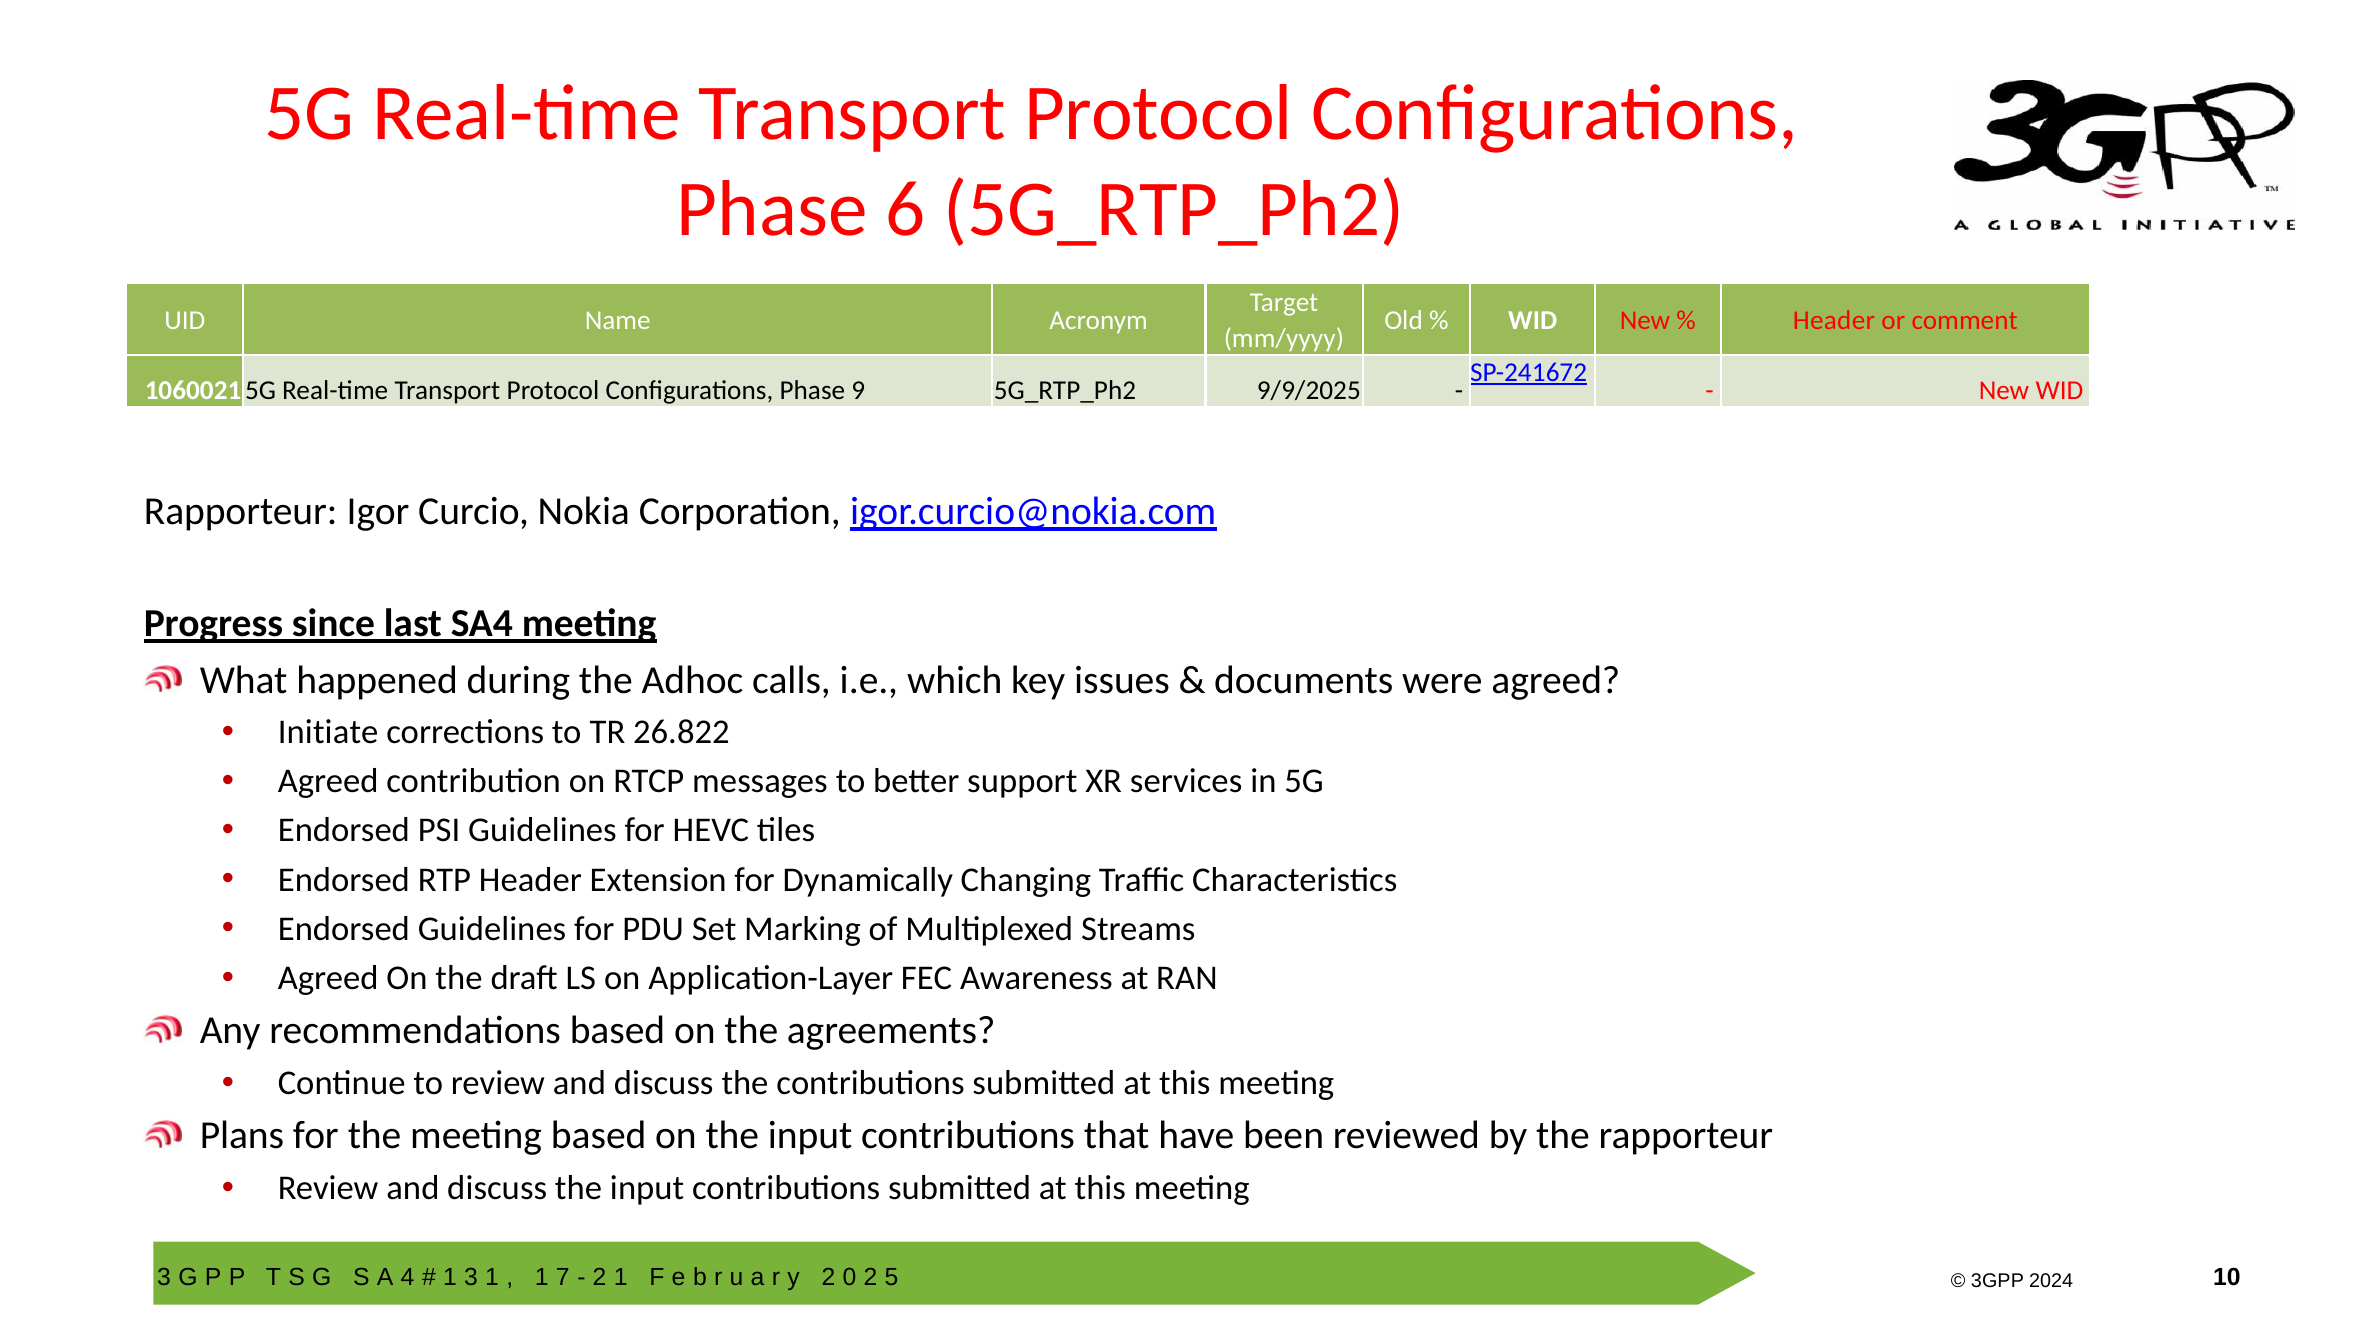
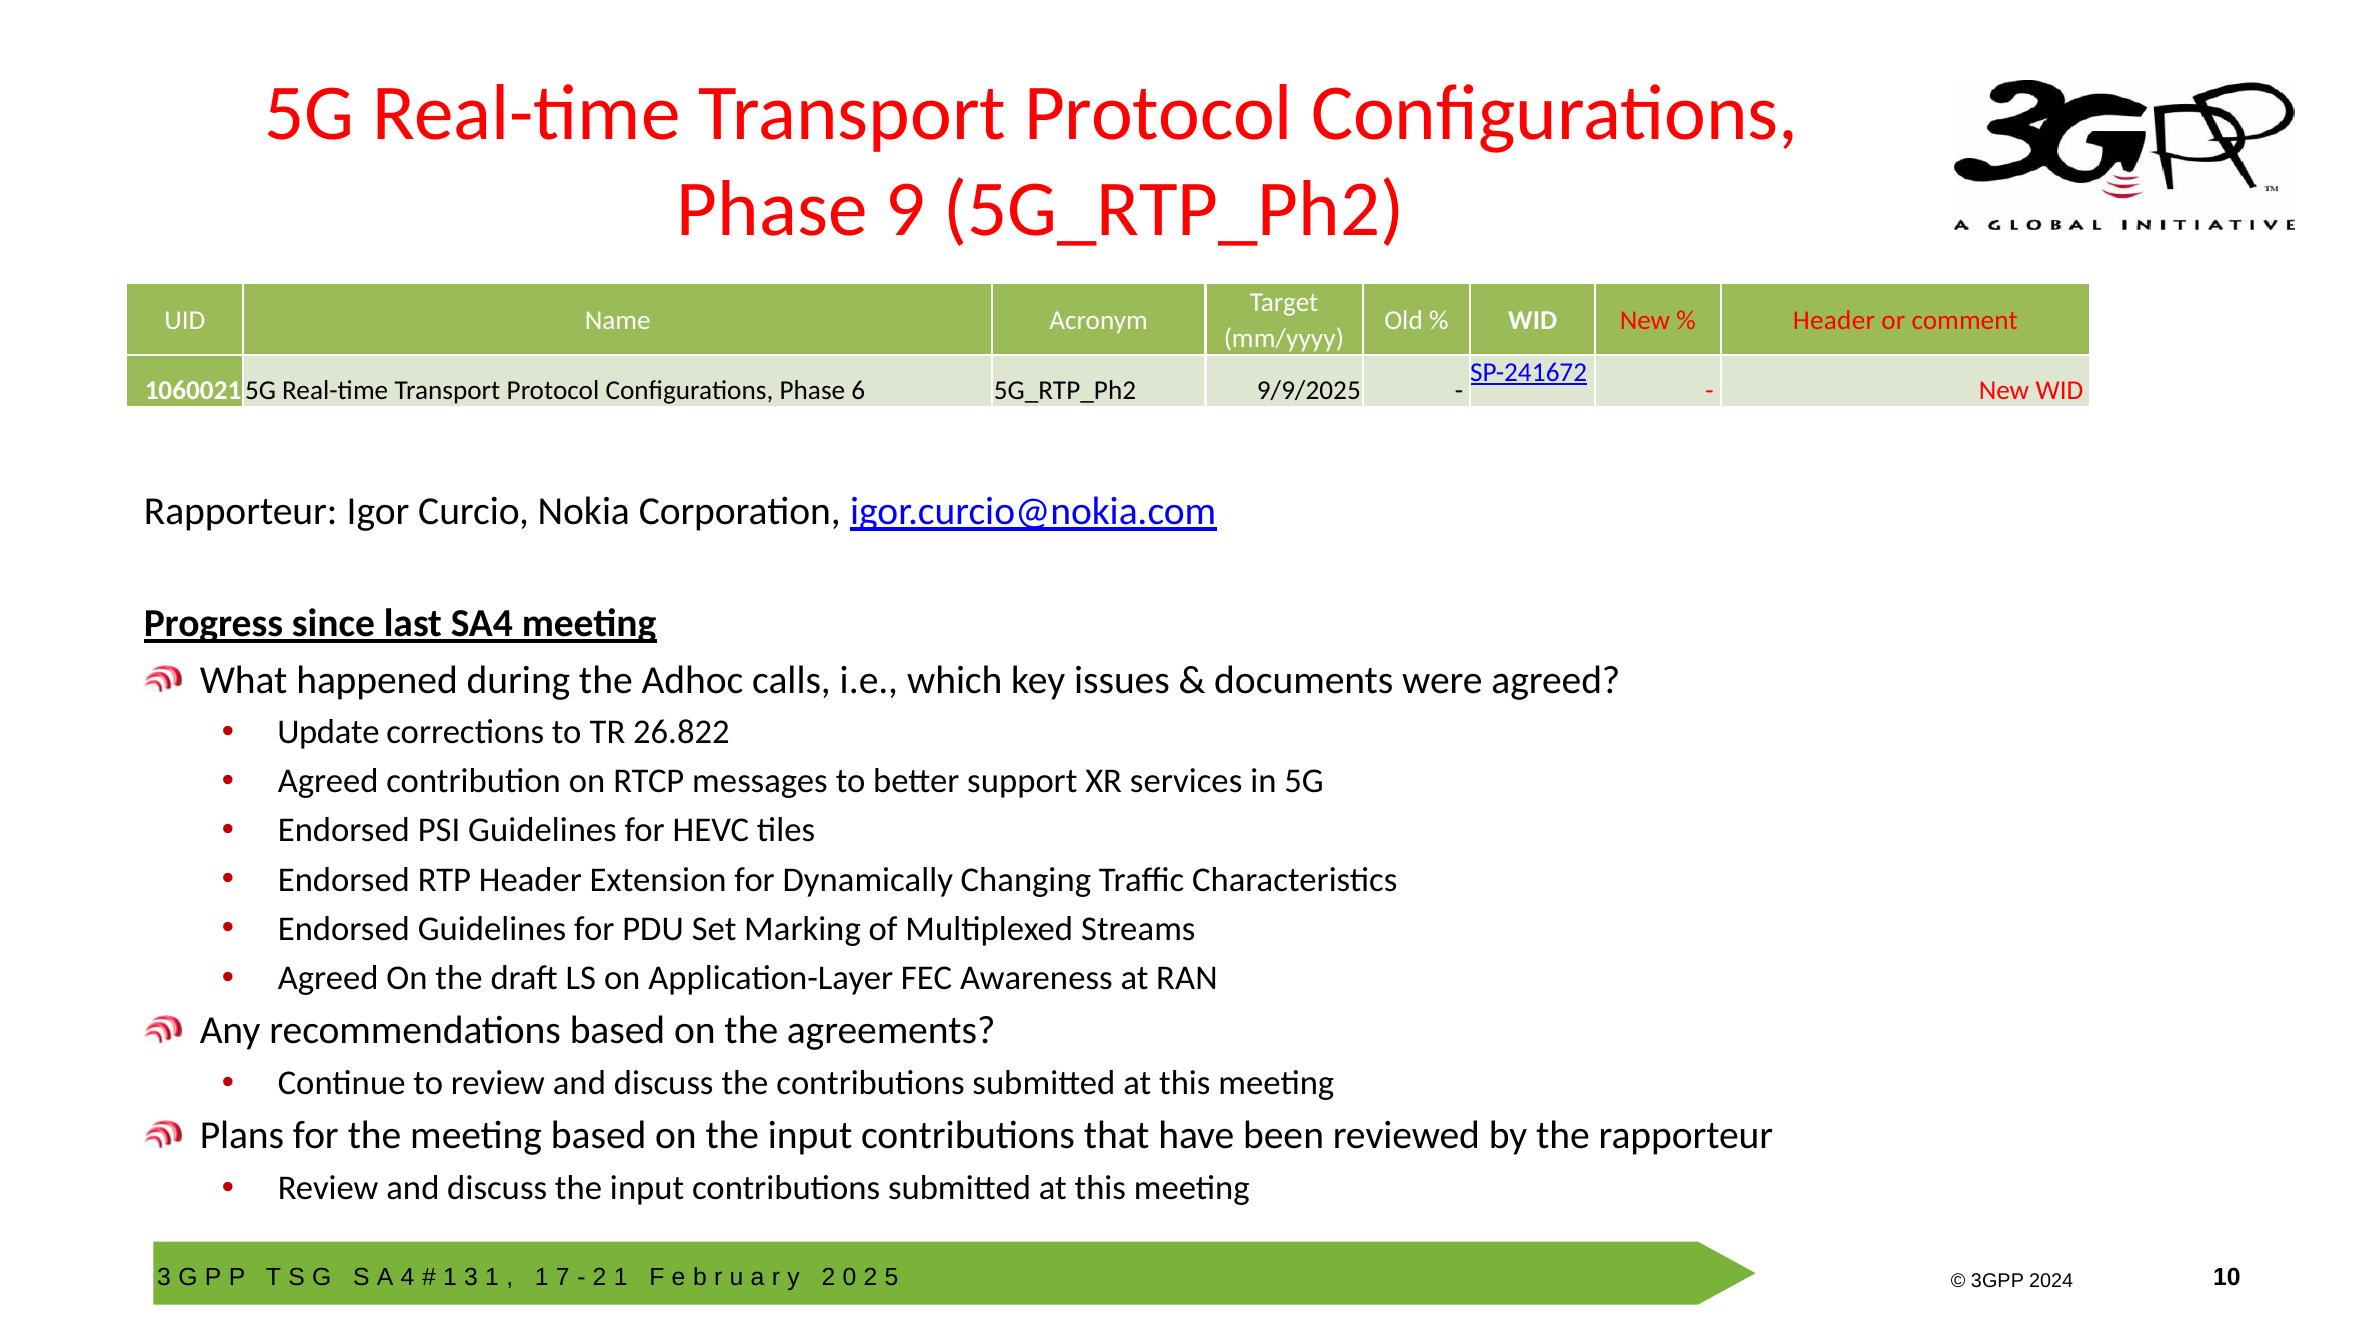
6: 6 -> 9
9: 9 -> 6
Initiate: Initiate -> Update
